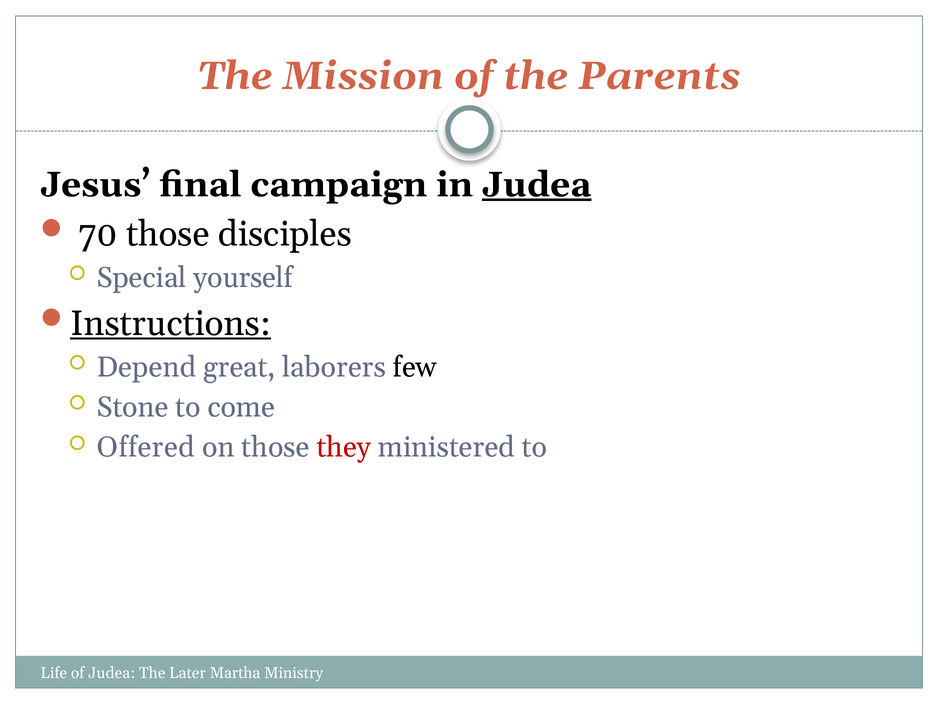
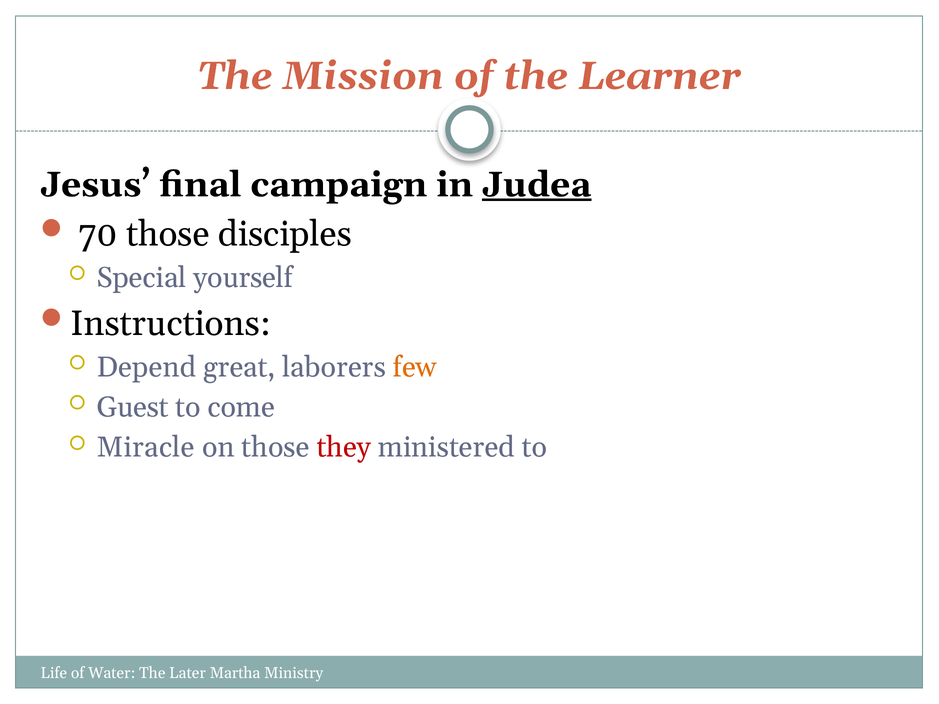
Parents: Parents -> Learner
Instructions underline: present -> none
few colour: black -> orange
Stone: Stone -> Guest
Offered: Offered -> Miracle
of Judea: Judea -> Water
